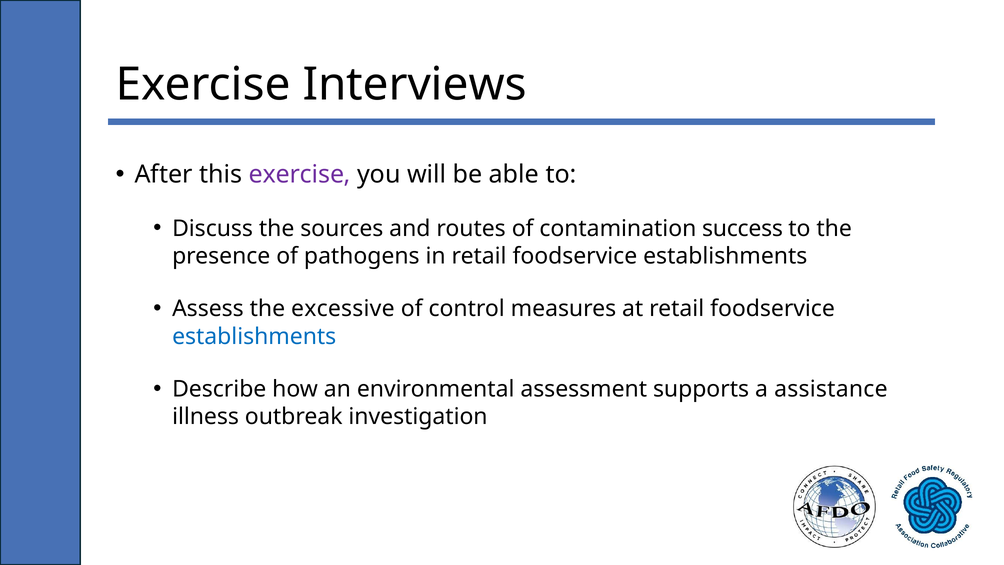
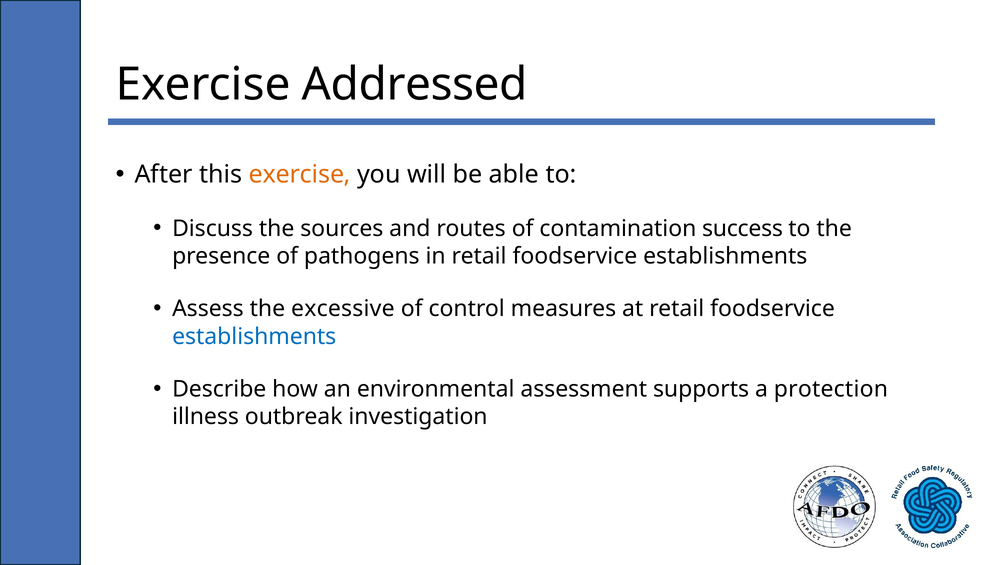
Interviews: Interviews -> Addressed
exercise at (300, 175) colour: purple -> orange
assistance: assistance -> protection
